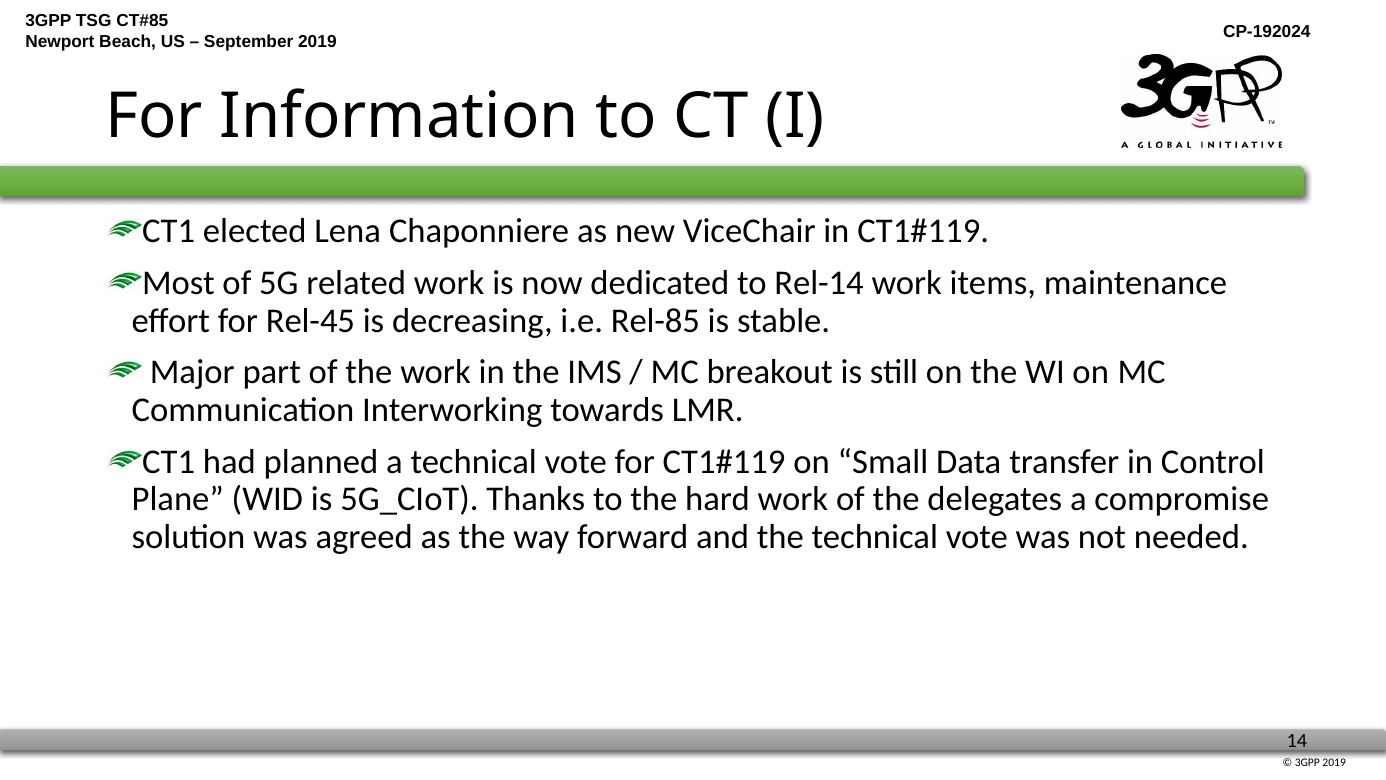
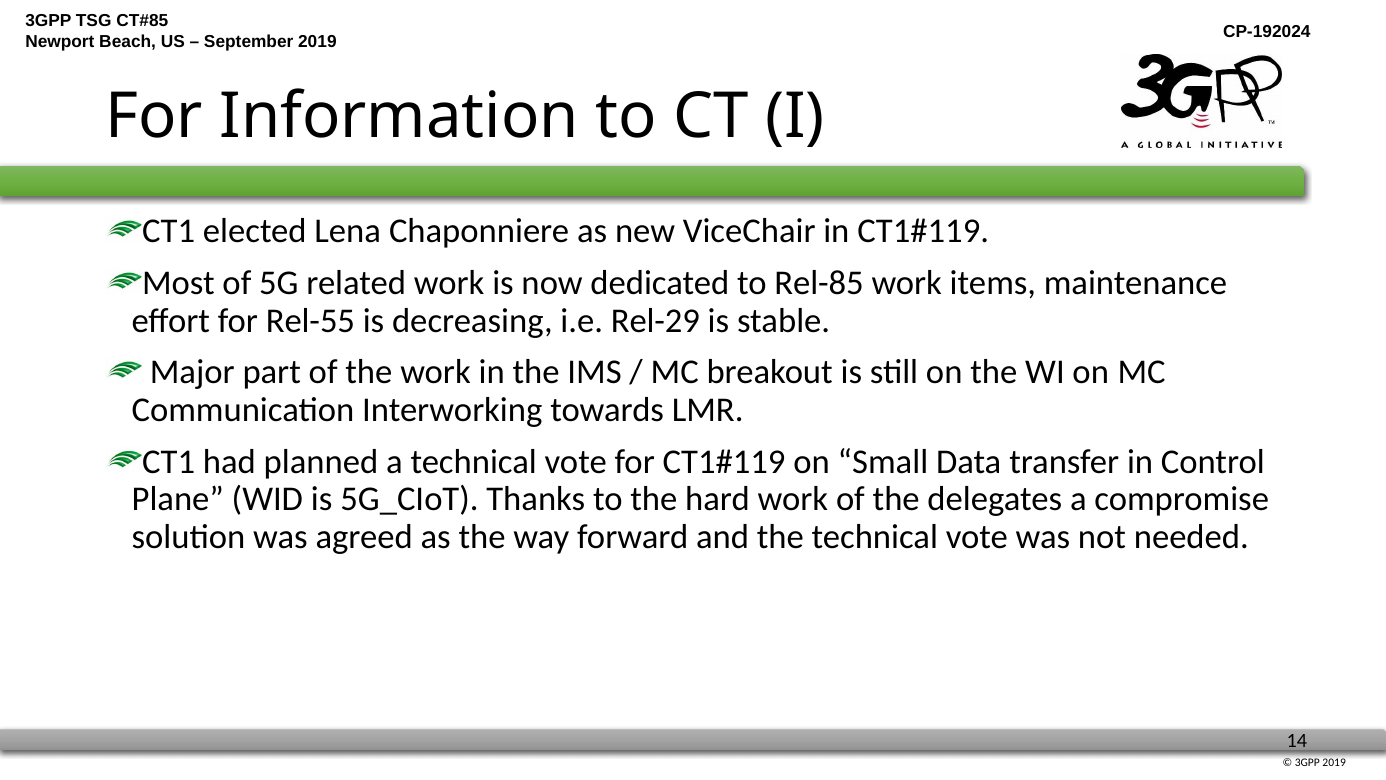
Rel-14: Rel-14 -> Rel-85
Rel-45: Rel-45 -> Rel-55
Rel-85: Rel-85 -> Rel-29
